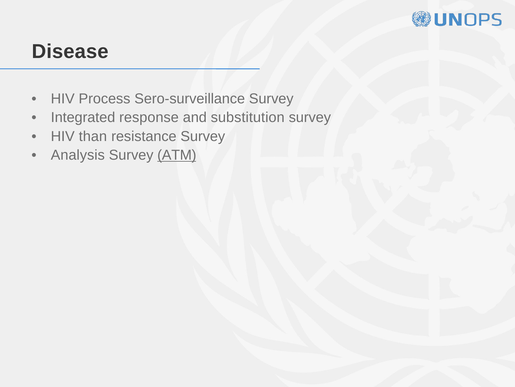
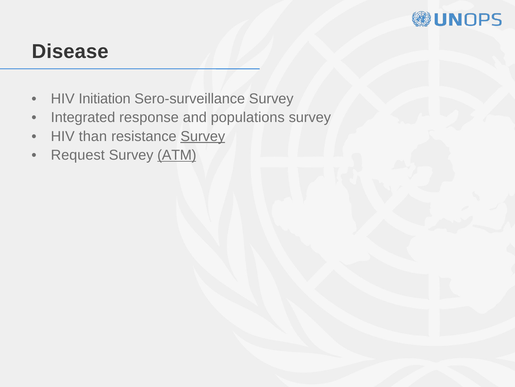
Process: Process -> Initiation
substitution: substitution -> populations
Survey at (203, 136) underline: none -> present
Analysis: Analysis -> Request
